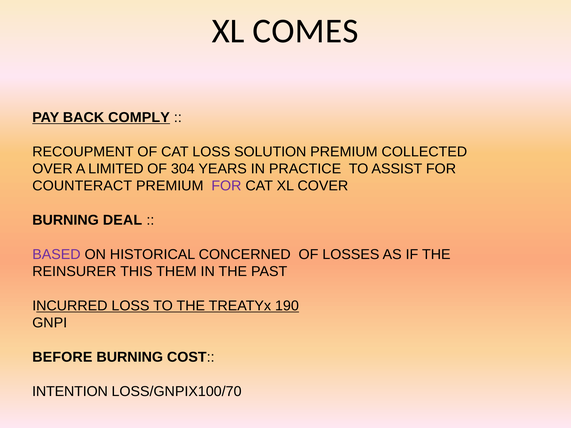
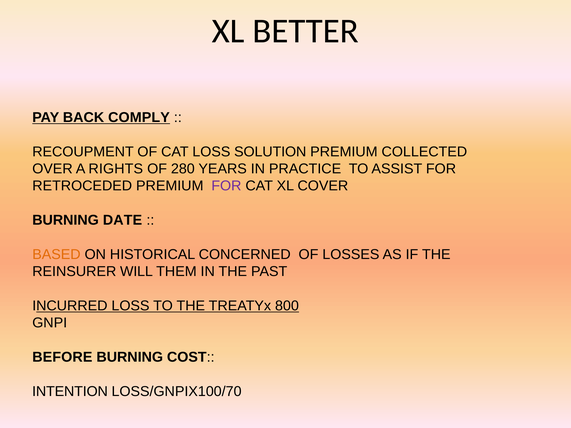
COMES: COMES -> BETTER
LIMITED: LIMITED -> RIGHTS
304: 304 -> 280
COUNTERACT: COUNTERACT -> RETROCEDED
DEAL: DEAL -> DATE
BASED colour: purple -> orange
THIS: THIS -> WILL
190: 190 -> 800
